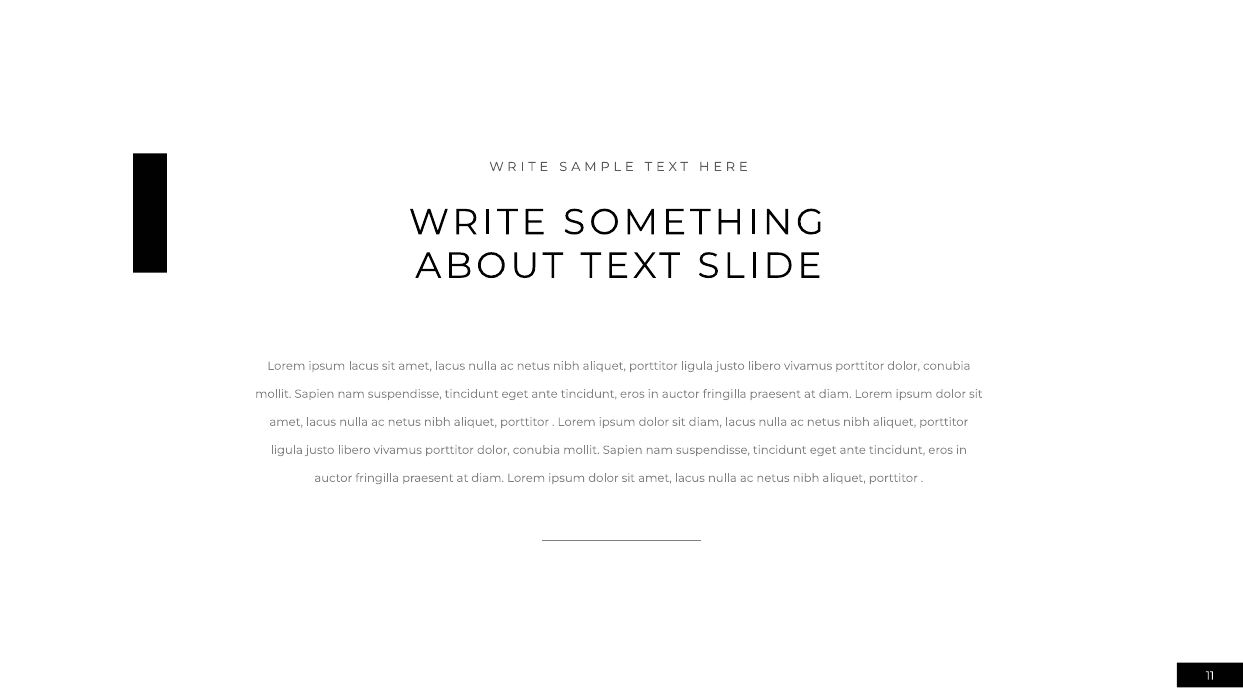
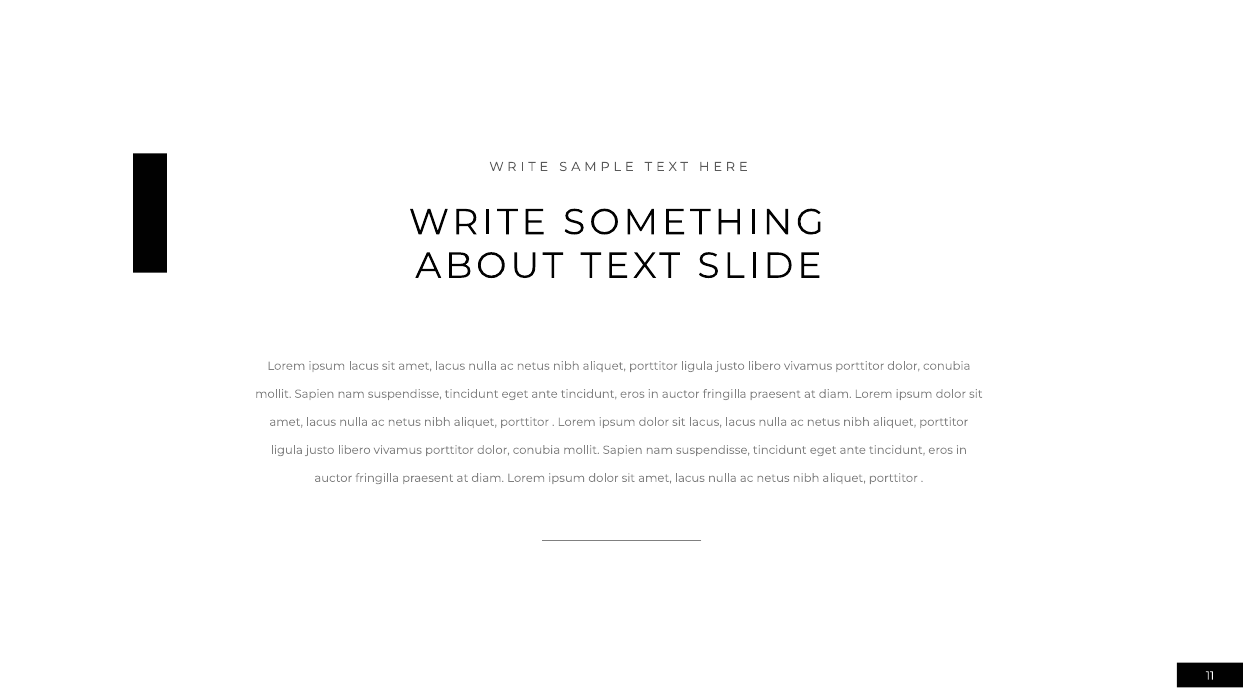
sit diam: diam -> lacus
